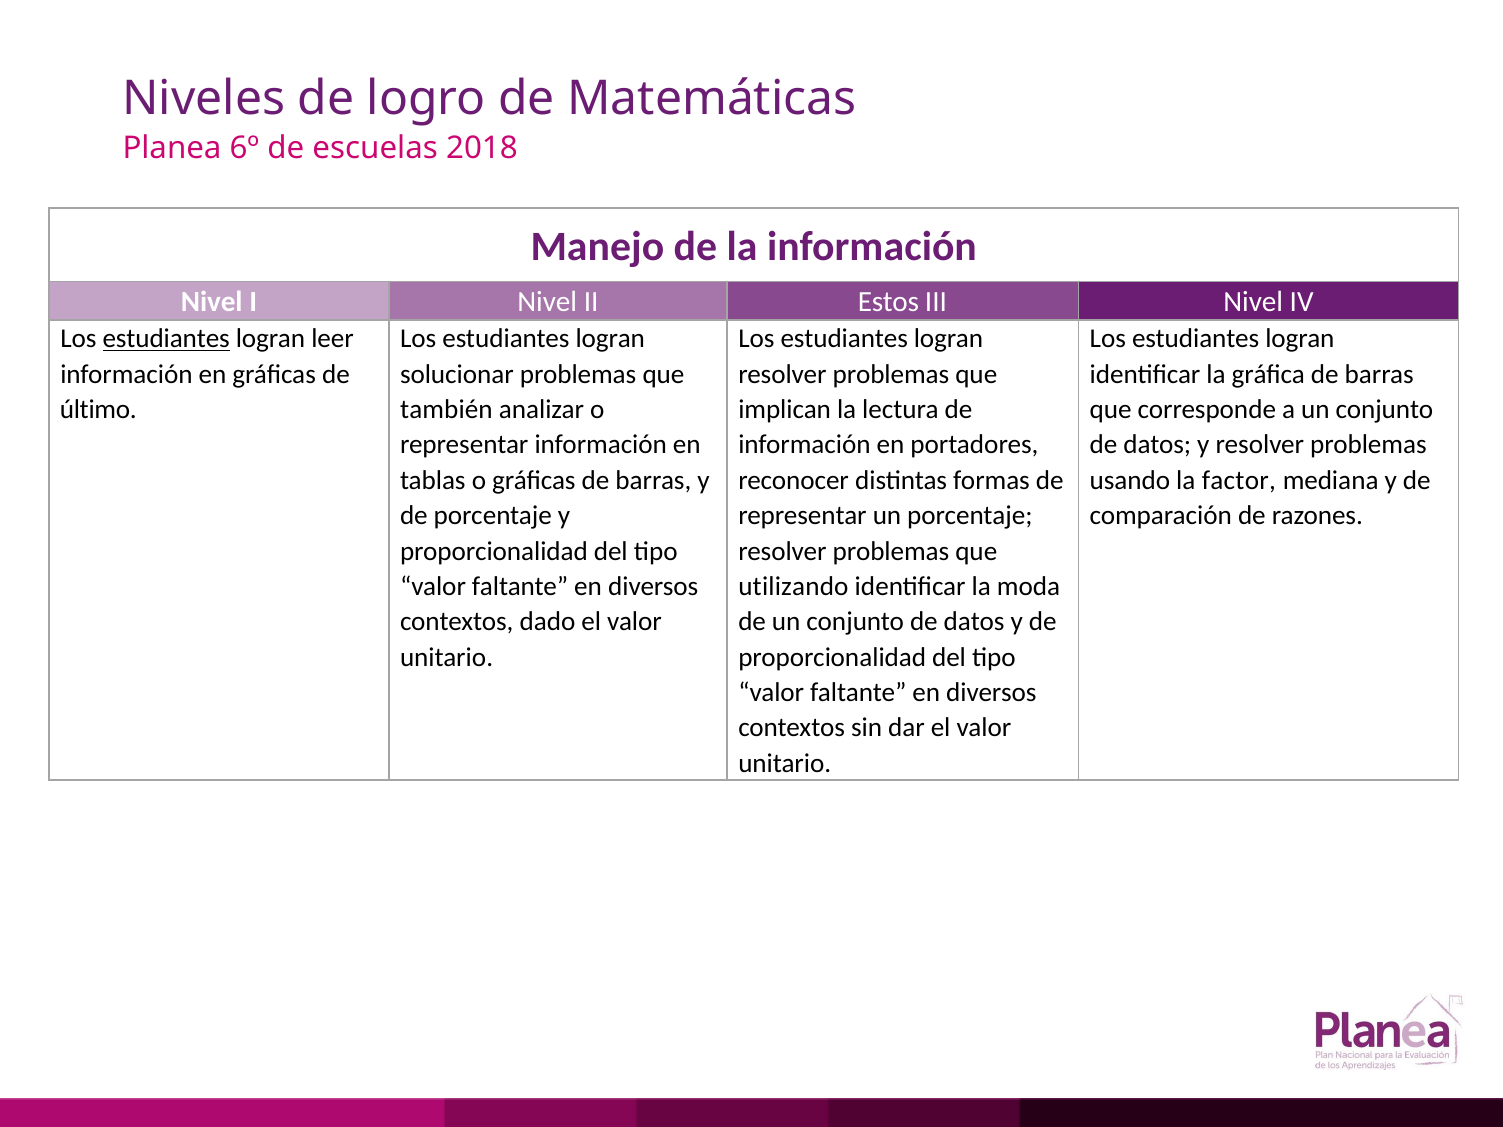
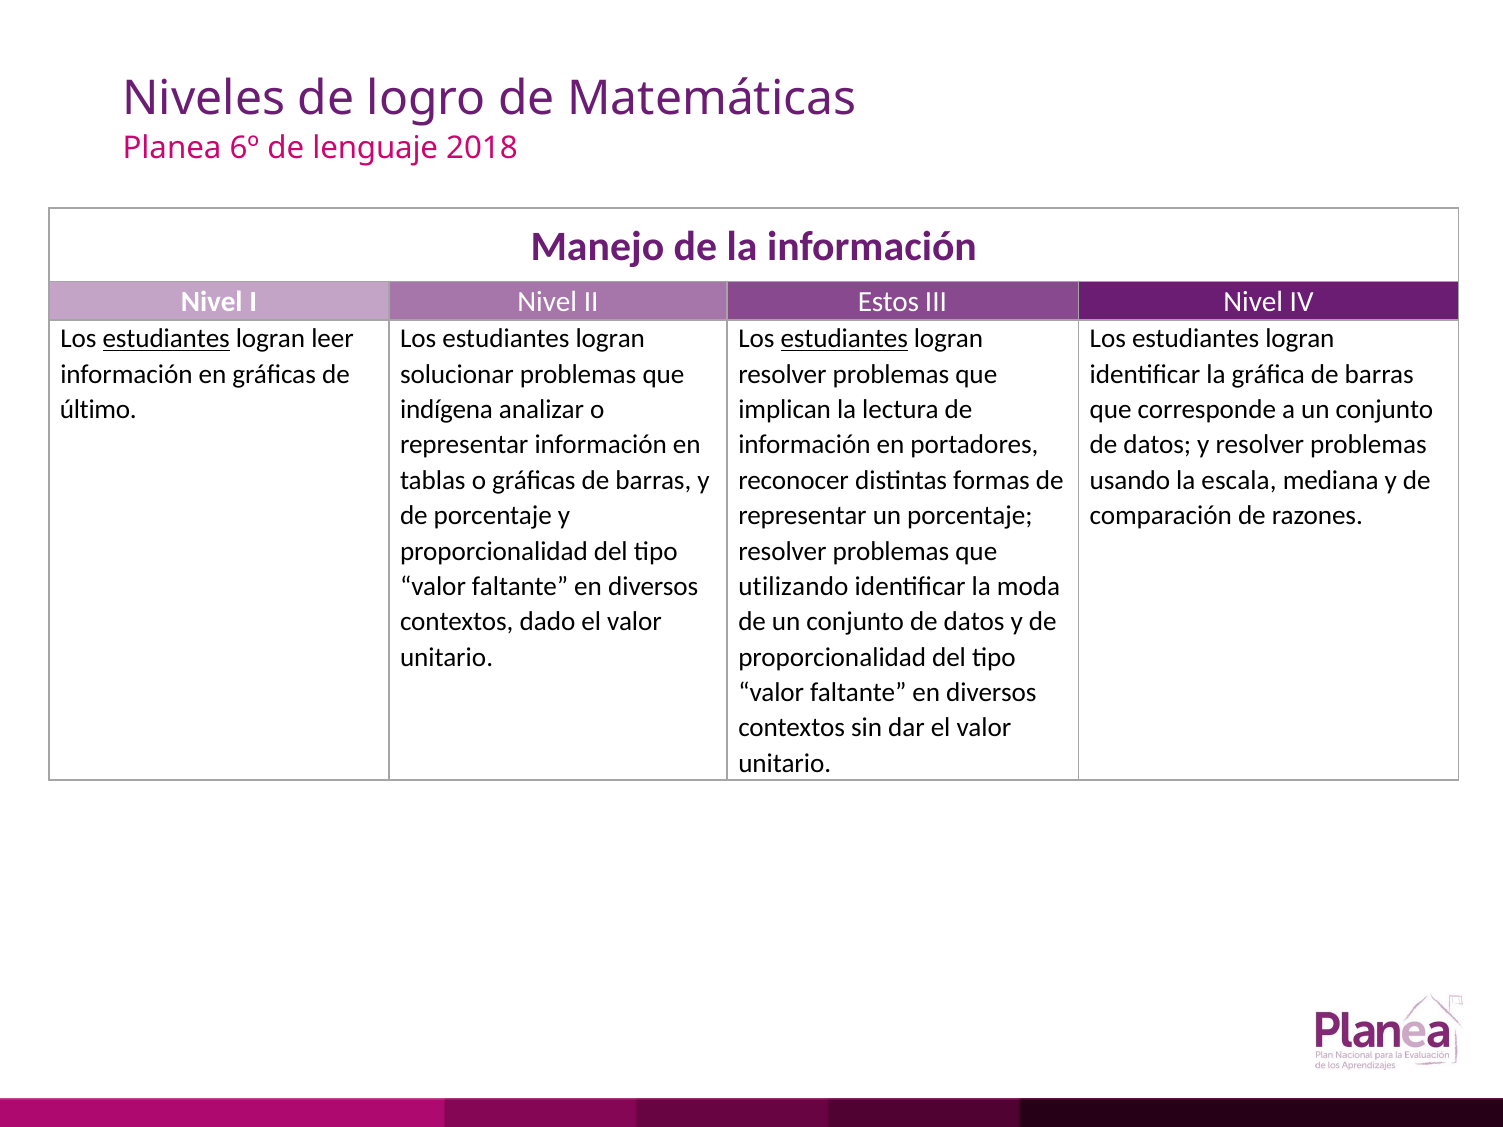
escuelas: escuelas -> lenguaje
estudiantes at (844, 339) underline: none -> present
también: también -> indígena
factor: factor -> escala
